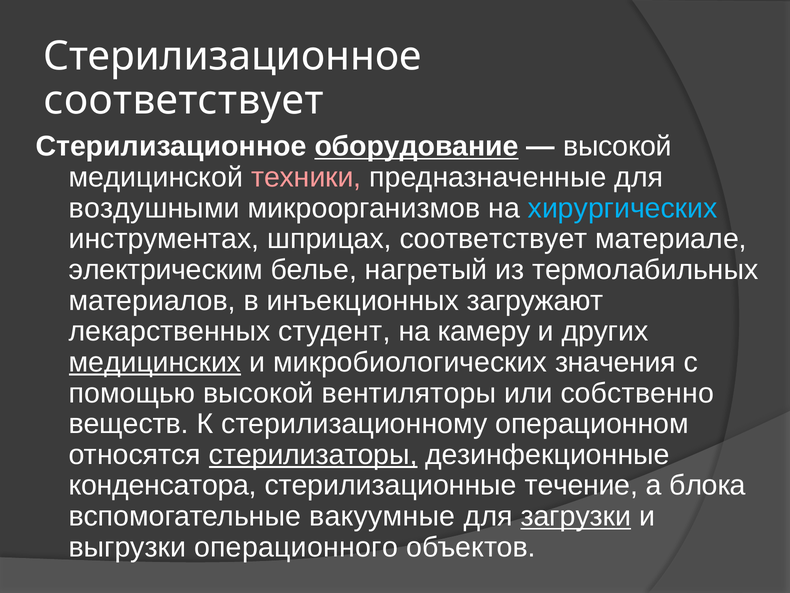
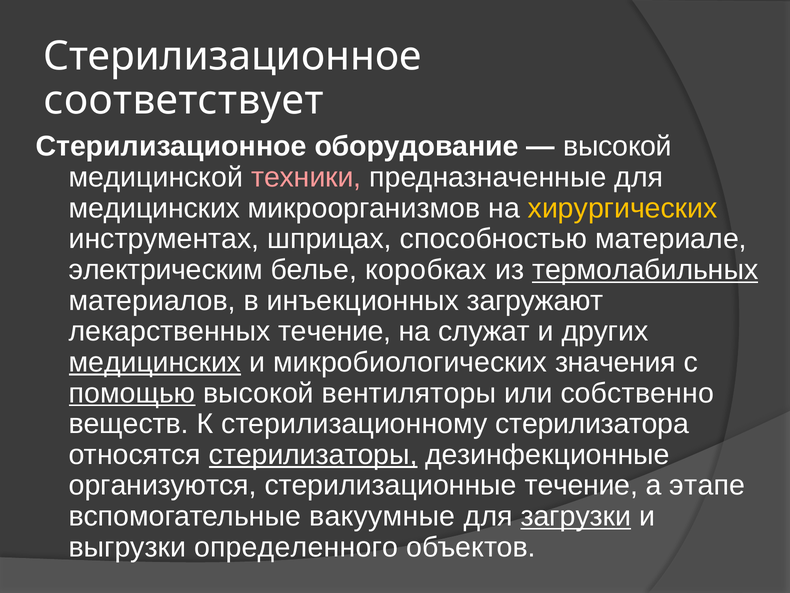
оборудование underline: present -> none
воздушными at (154, 208): воздушными -> медицинских
хирургических colour: light blue -> yellow
шприцах соответствует: соответствует -> способностью
нагретый: нагретый -> коробках
термолабильных underline: none -> present
лекарственных студент: студент -> течение
камеру: камеру -> служат
помощью underline: none -> present
операционном: операционном -> стерилизатора
конденсатора: конденсатора -> организуются
блока: блока -> этапе
операционного: операционного -> определенного
